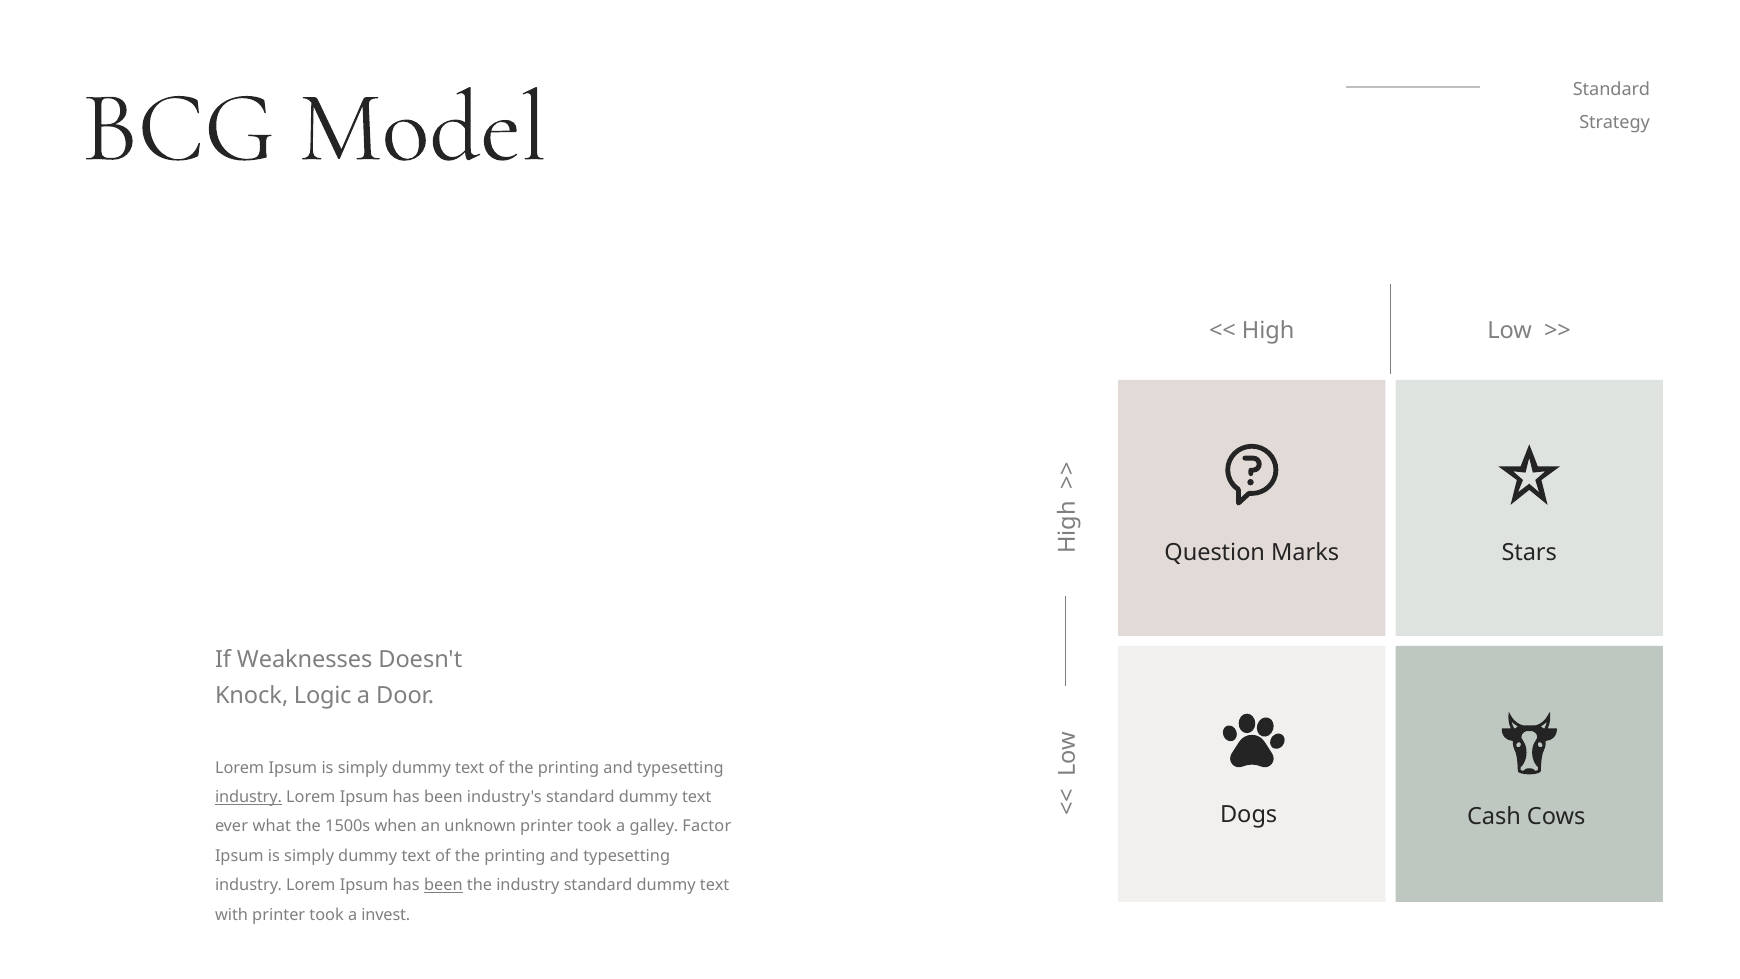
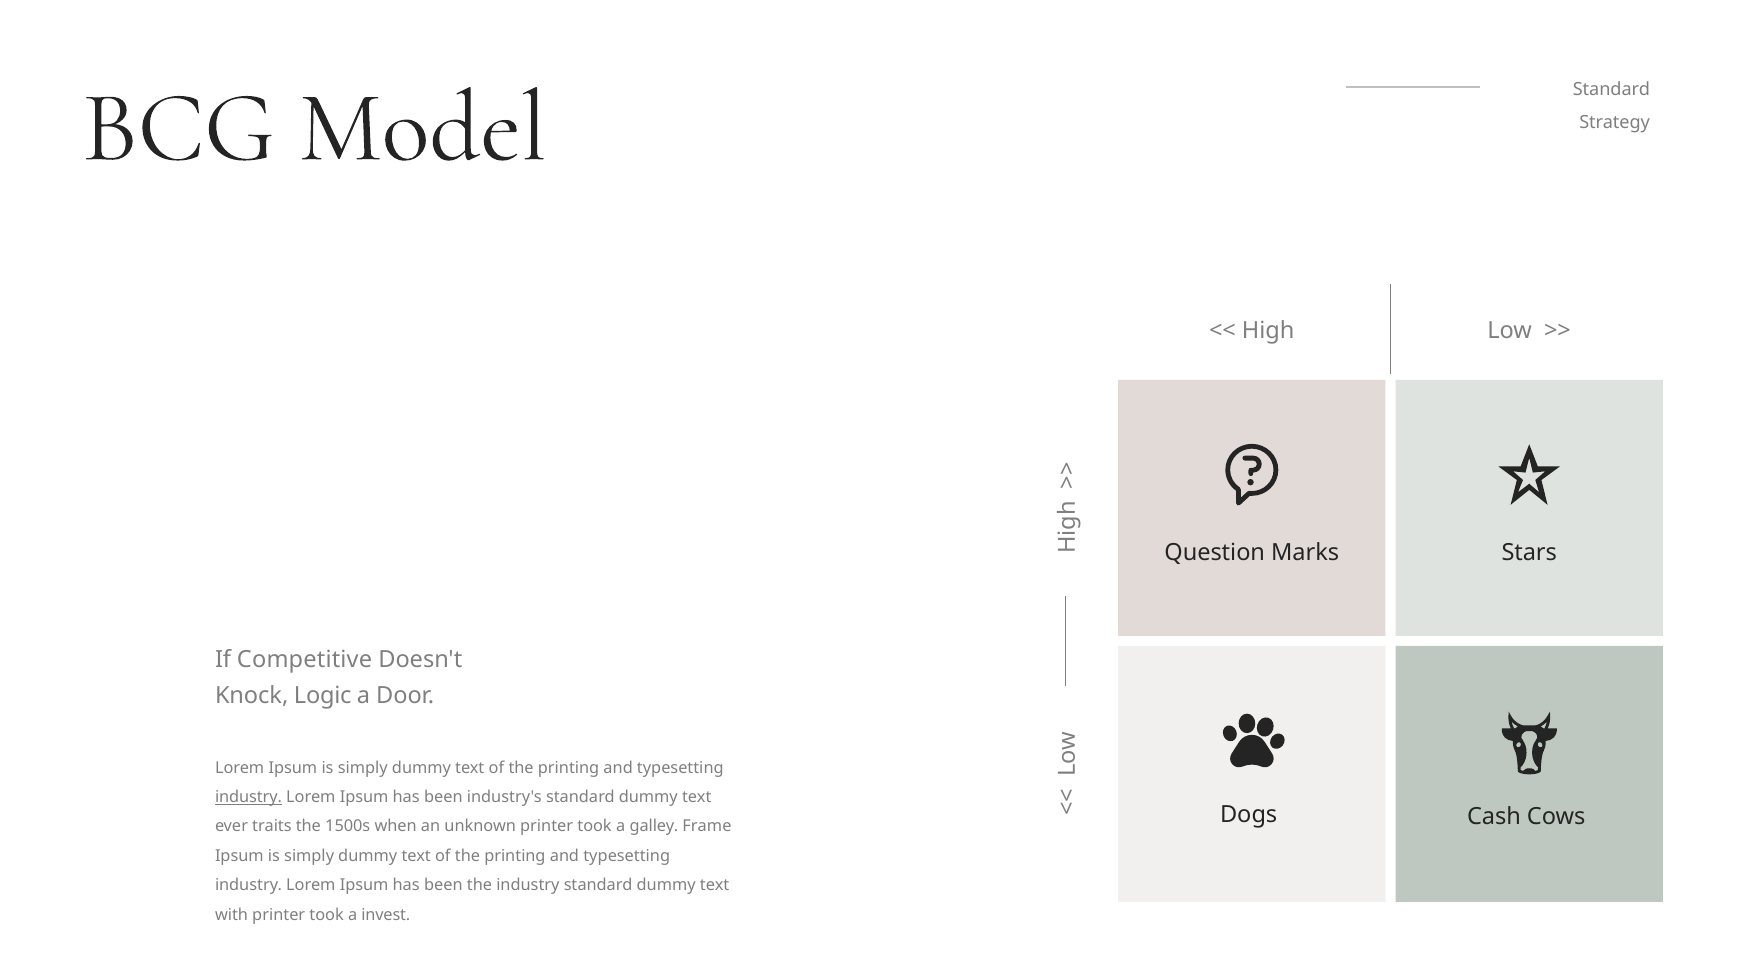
Weaknesses: Weaknesses -> Competitive
what: what -> traits
Factor: Factor -> Frame
been at (443, 885) underline: present -> none
